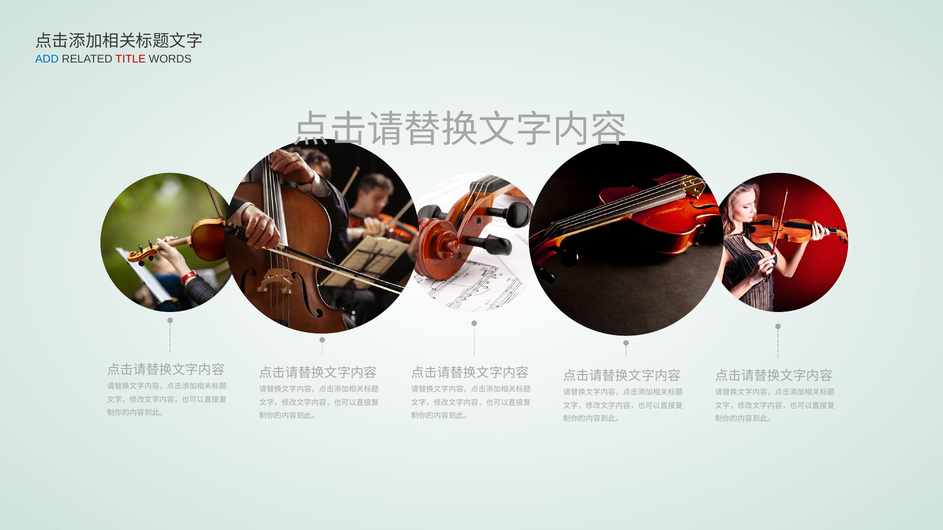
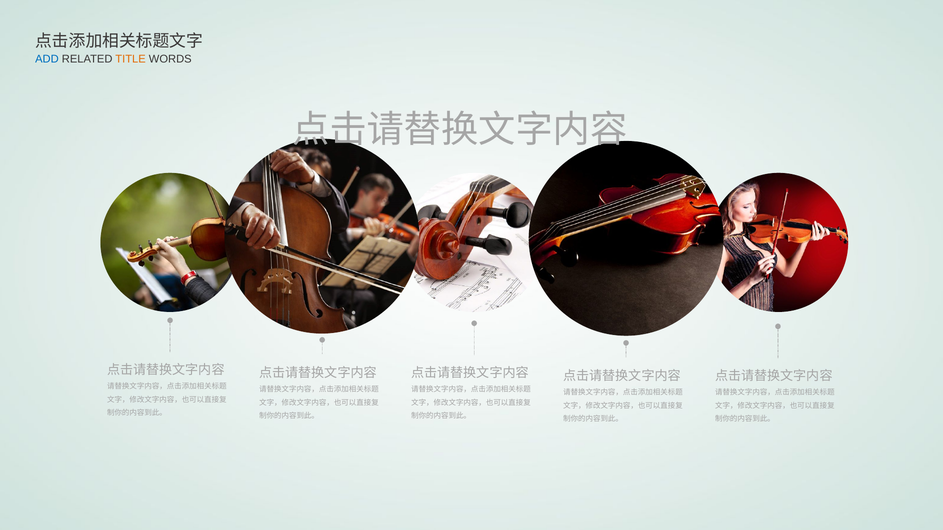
TITLE colour: red -> orange
